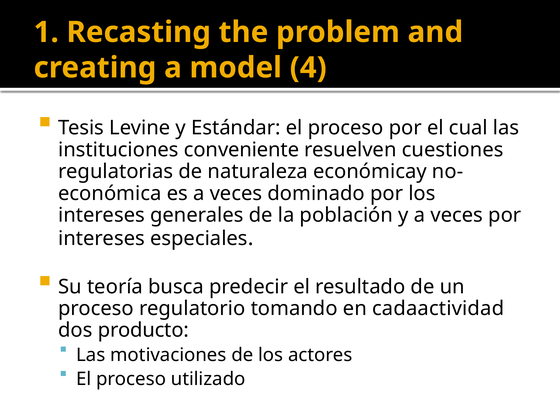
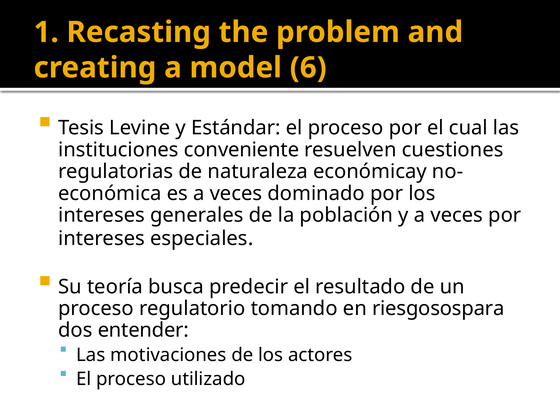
4: 4 -> 6
cadaactividad: cadaactividad -> riesgosospara
producto: producto -> entender
